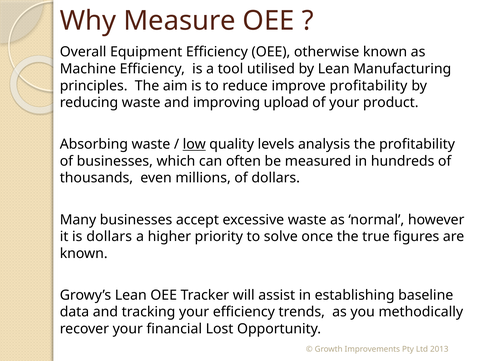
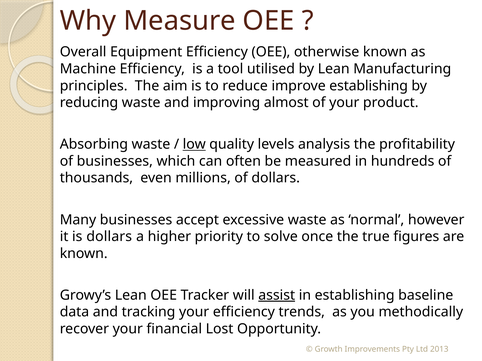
improve profitability: profitability -> establishing
upload: upload -> almost
assist underline: none -> present
